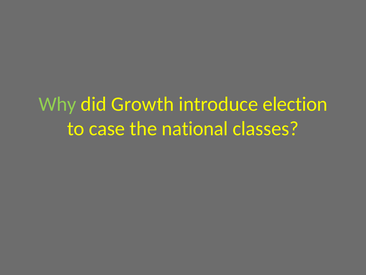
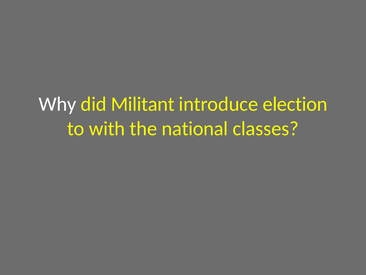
Why colour: light green -> white
Growth: Growth -> Militant
case: case -> with
